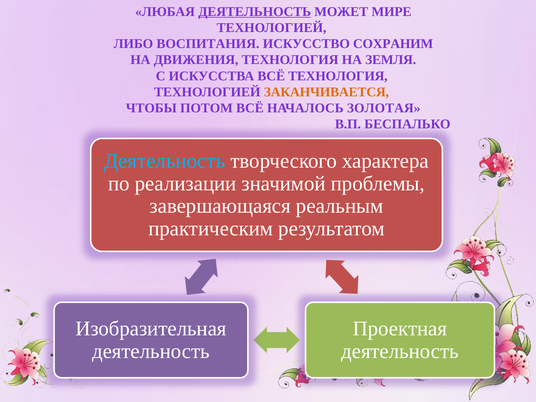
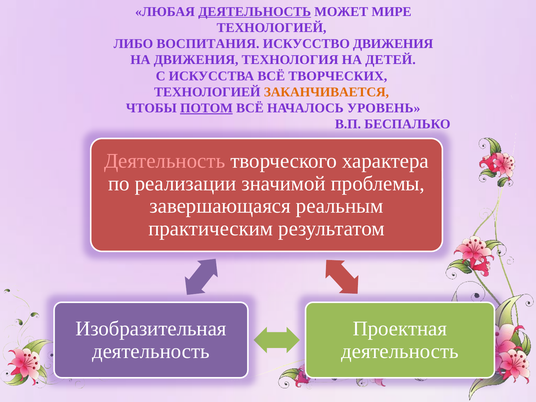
ИСКУССТВО СОХРАНИМ: СОХРАНИМ -> ДВИЖЕНИЯ
ЗЕМЛЯ: ЗЕМЛЯ -> ДЕТЕЙ
ВСЁ ТЕХНОЛОГИЯ: ТЕХНОЛОГИЯ -> ТВОРЧЕСКИХ
ПОТОМ underline: none -> present
ЗОЛОТАЯ: ЗОЛОТАЯ -> УРОВЕНЬ
Деятельность at (165, 161) colour: light blue -> pink
